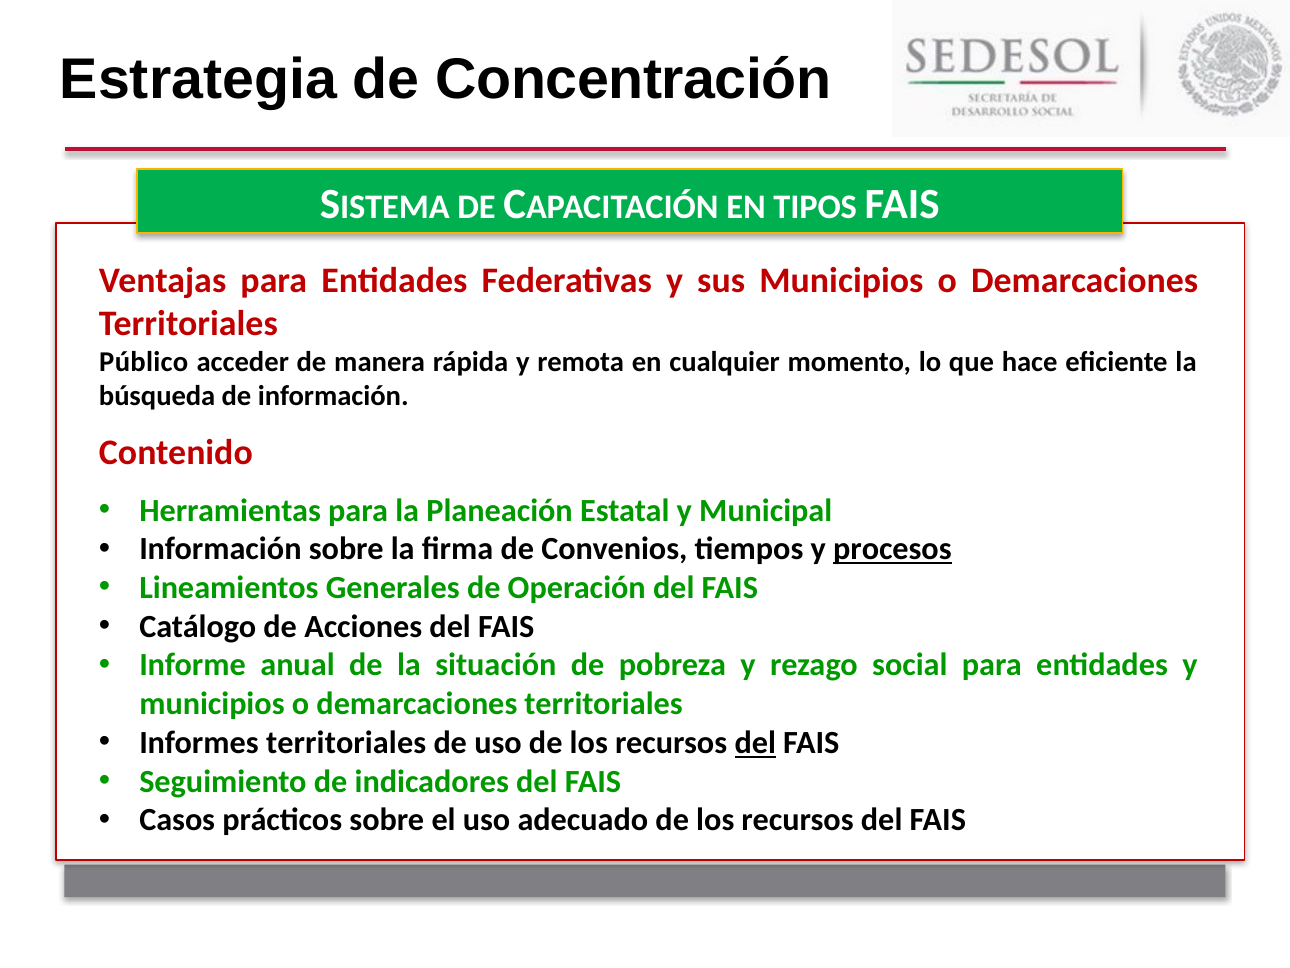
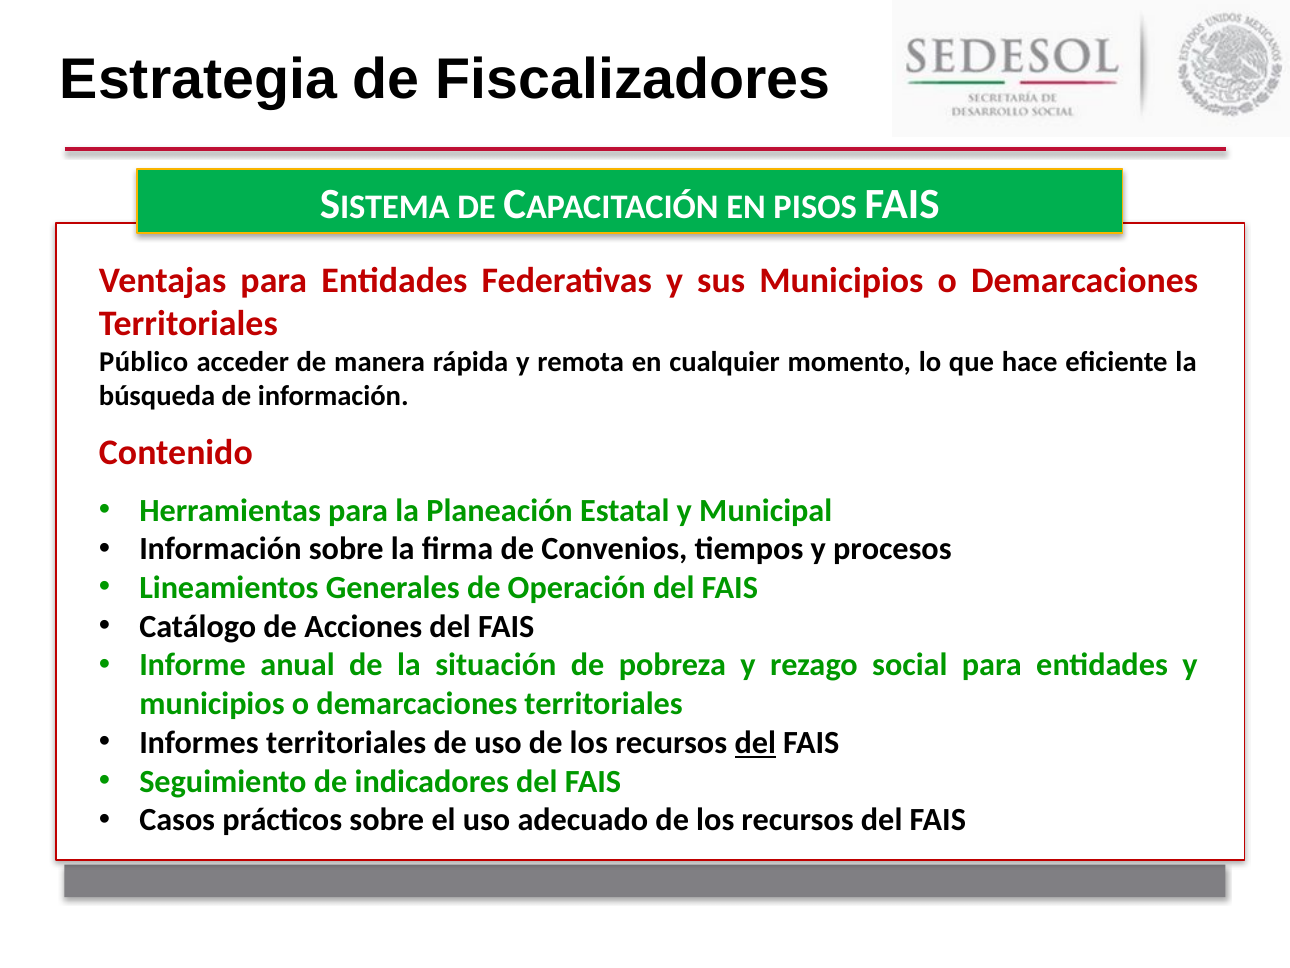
Concentración: Concentración -> Fiscalizadores
TIPOS: TIPOS -> PISOS
procesos underline: present -> none
